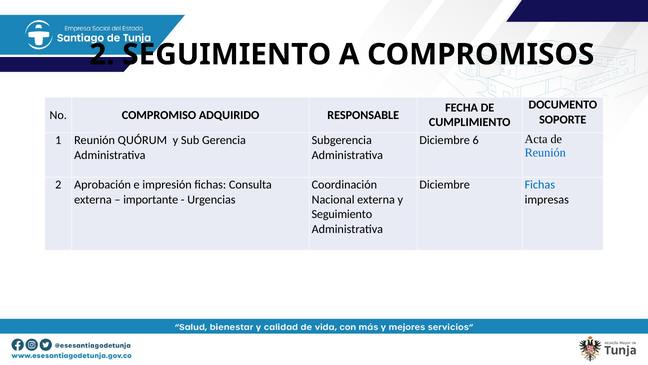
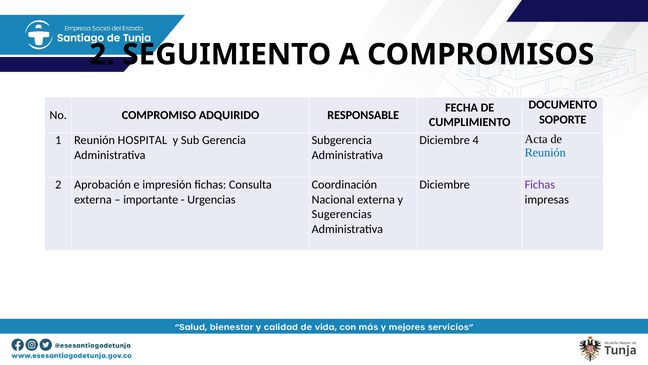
QUÓRUM: QUÓRUM -> HOSPITAL
6: 6 -> 4
Fichas at (540, 185) colour: blue -> purple
Seguimiento at (342, 214): Seguimiento -> Sugerencias
